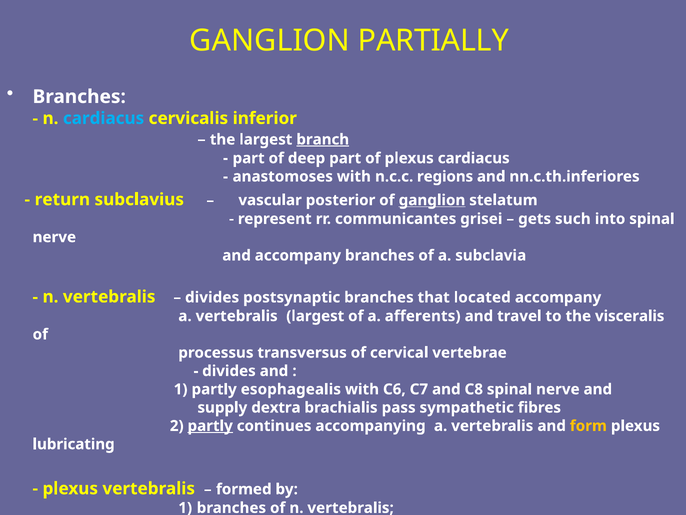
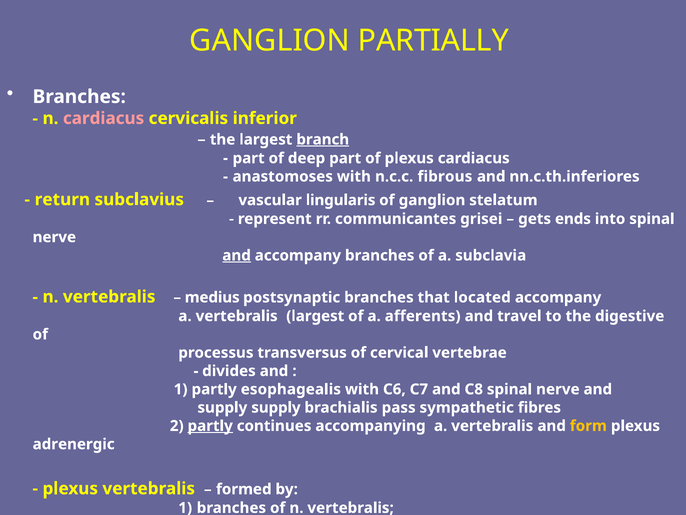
cardiacus at (104, 118) colour: light blue -> pink
regions: regions -> fibrous
posterior: posterior -> lingularis
ganglion at (432, 200) underline: present -> none
such: such -> ends
and at (237, 255) underline: none -> present
divides at (212, 297): divides -> medius
visceralis: visceralis -> digestive
supply dextra: dextra -> supply
lubricating: lubricating -> adrenergic
